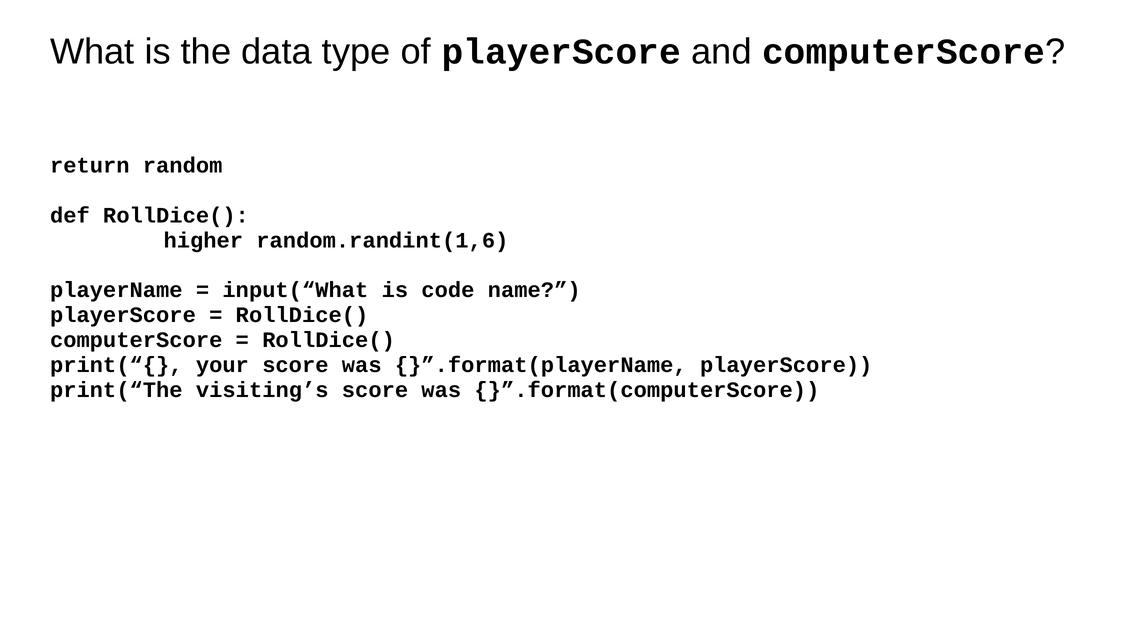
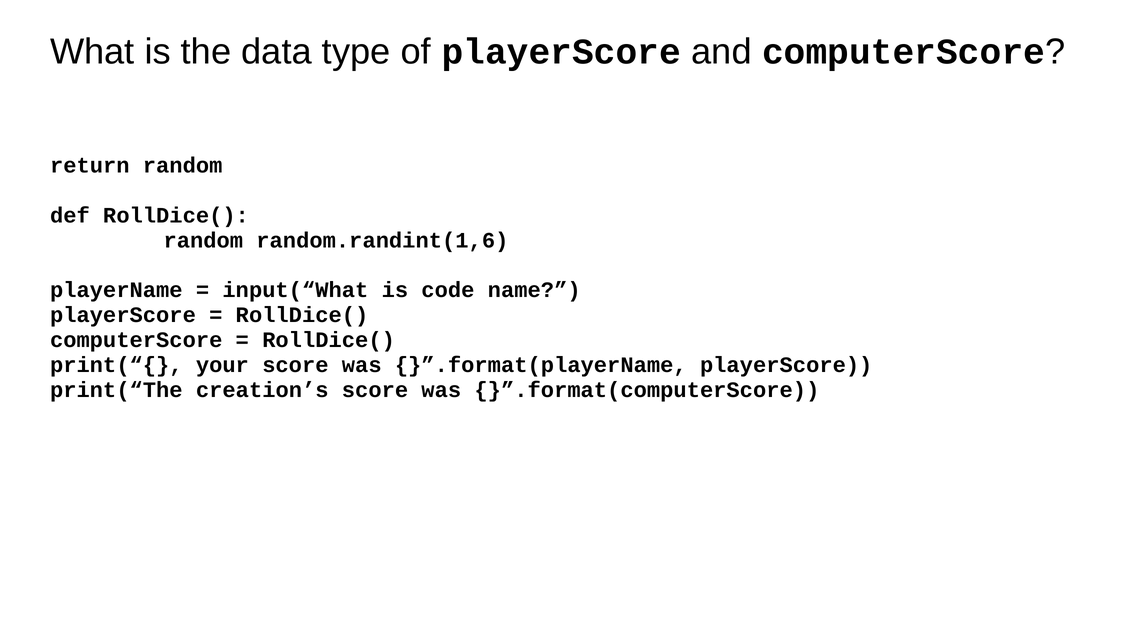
higher at (203, 240): higher -> random
visiting’s: visiting’s -> creation’s
